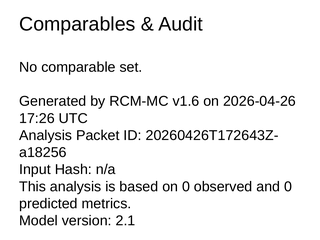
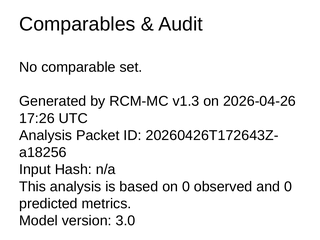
v1.6: v1.6 -> v1.3
2.1: 2.1 -> 3.0
